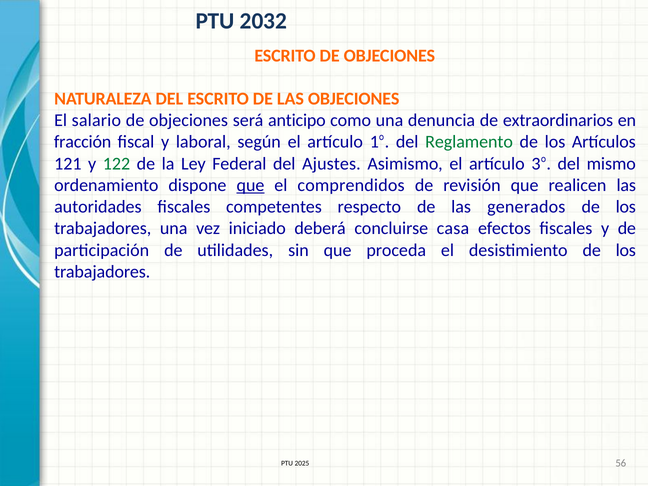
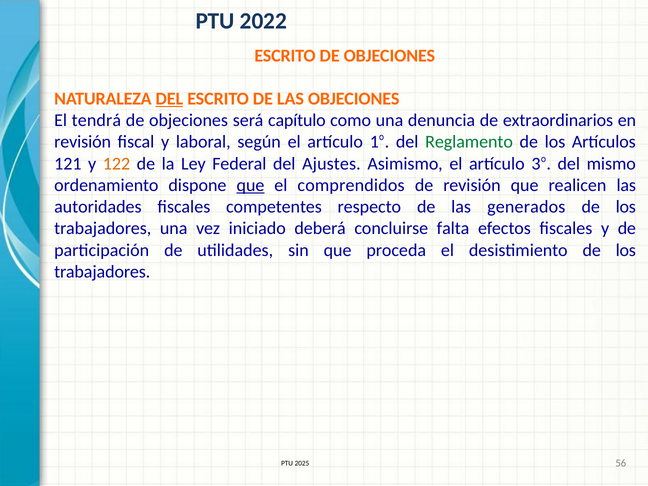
2032: 2032 -> 2022
DEL at (169, 99) underline: none -> present
salario: salario -> tendrá
anticipo: anticipo -> capítulo
fracción at (83, 142): fracción -> revisión
122 colour: green -> orange
casa: casa -> falta
